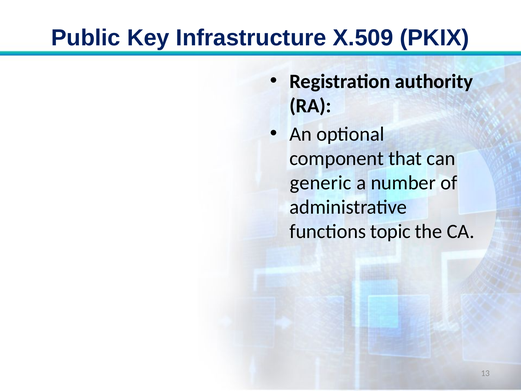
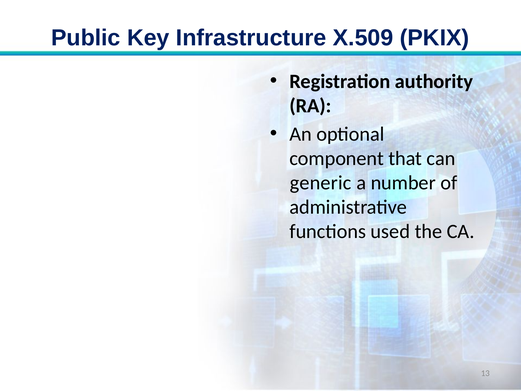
topic: topic -> used
